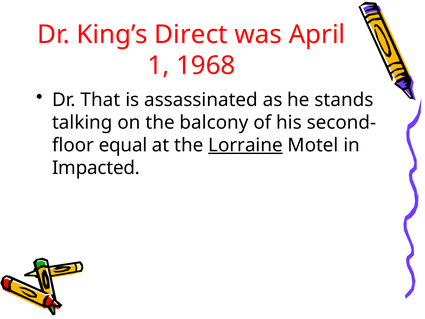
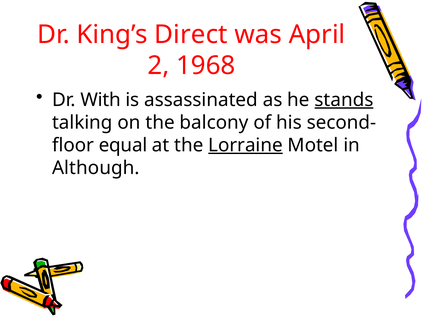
1: 1 -> 2
That: That -> With
stands underline: none -> present
Impacted: Impacted -> Although
